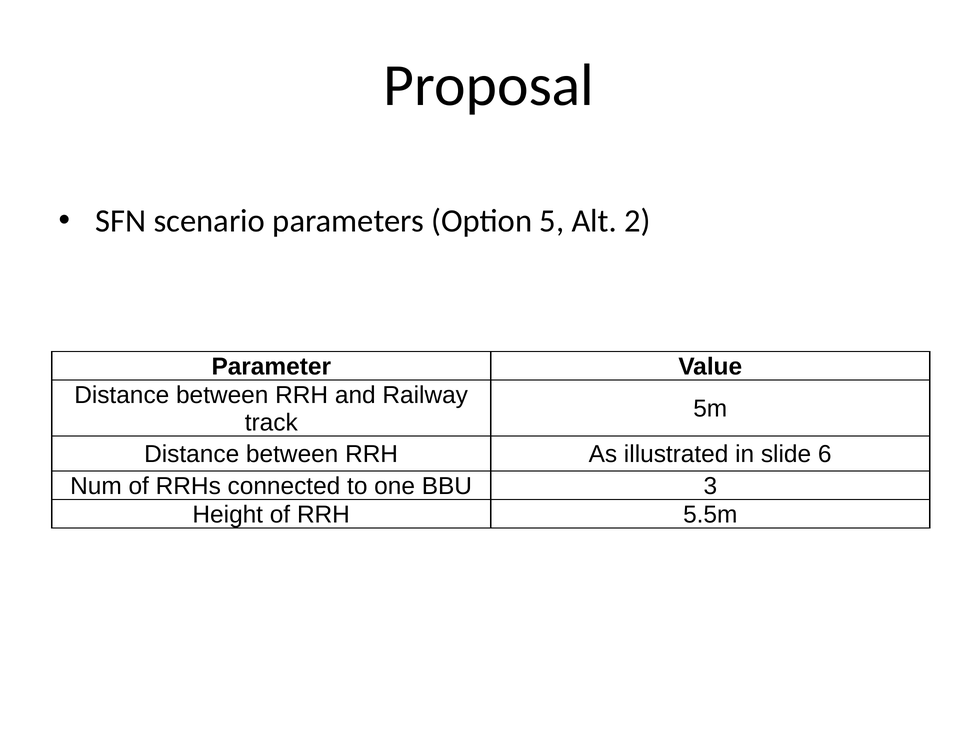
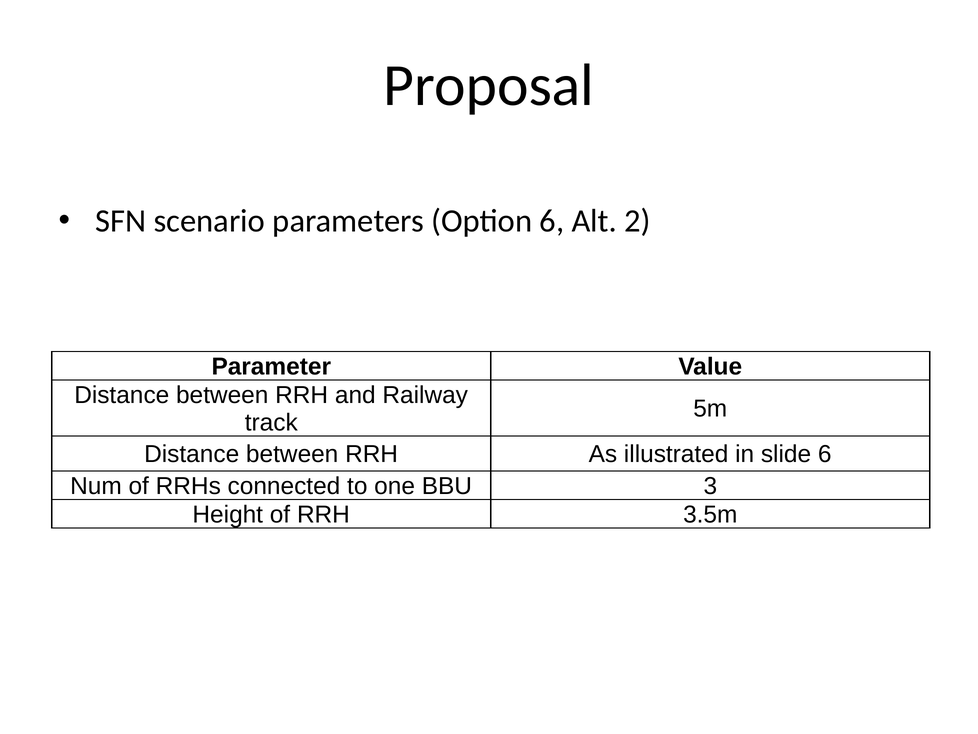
Option 5: 5 -> 6
5.5m: 5.5m -> 3.5m
